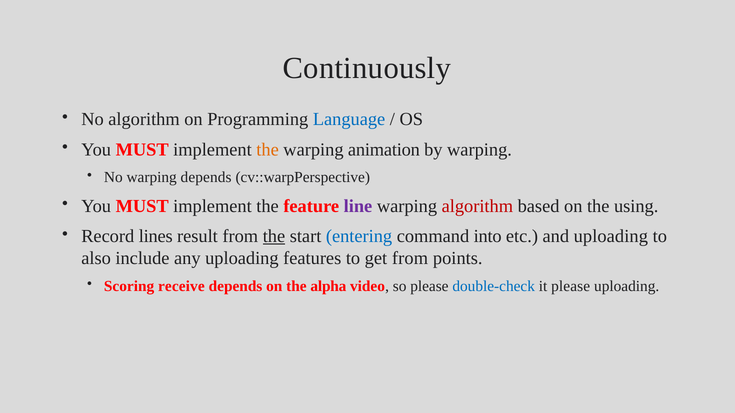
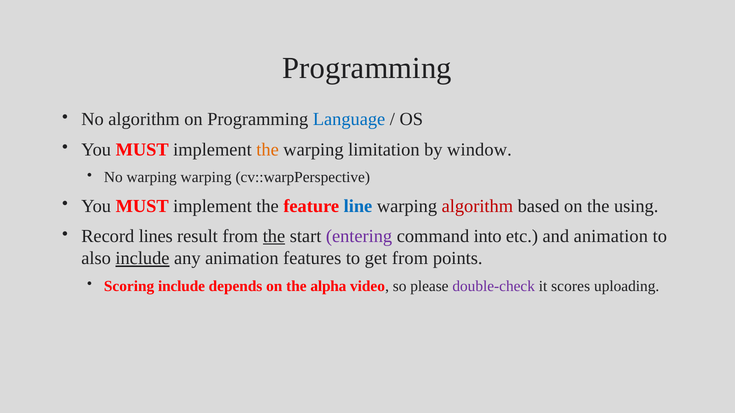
Continuously at (367, 68): Continuously -> Programming
animation: animation -> limitation
by warping: warping -> window
warping depends: depends -> warping
line colour: purple -> blue
entering colour: blue -> purple
and uploading: uploading -> animation
include at (142, 259) underline: none -> present
any uploading: uploading -> animation
Scoring receive: receive -> include
double-check colour: blue -> purple
it please: please -> scores
